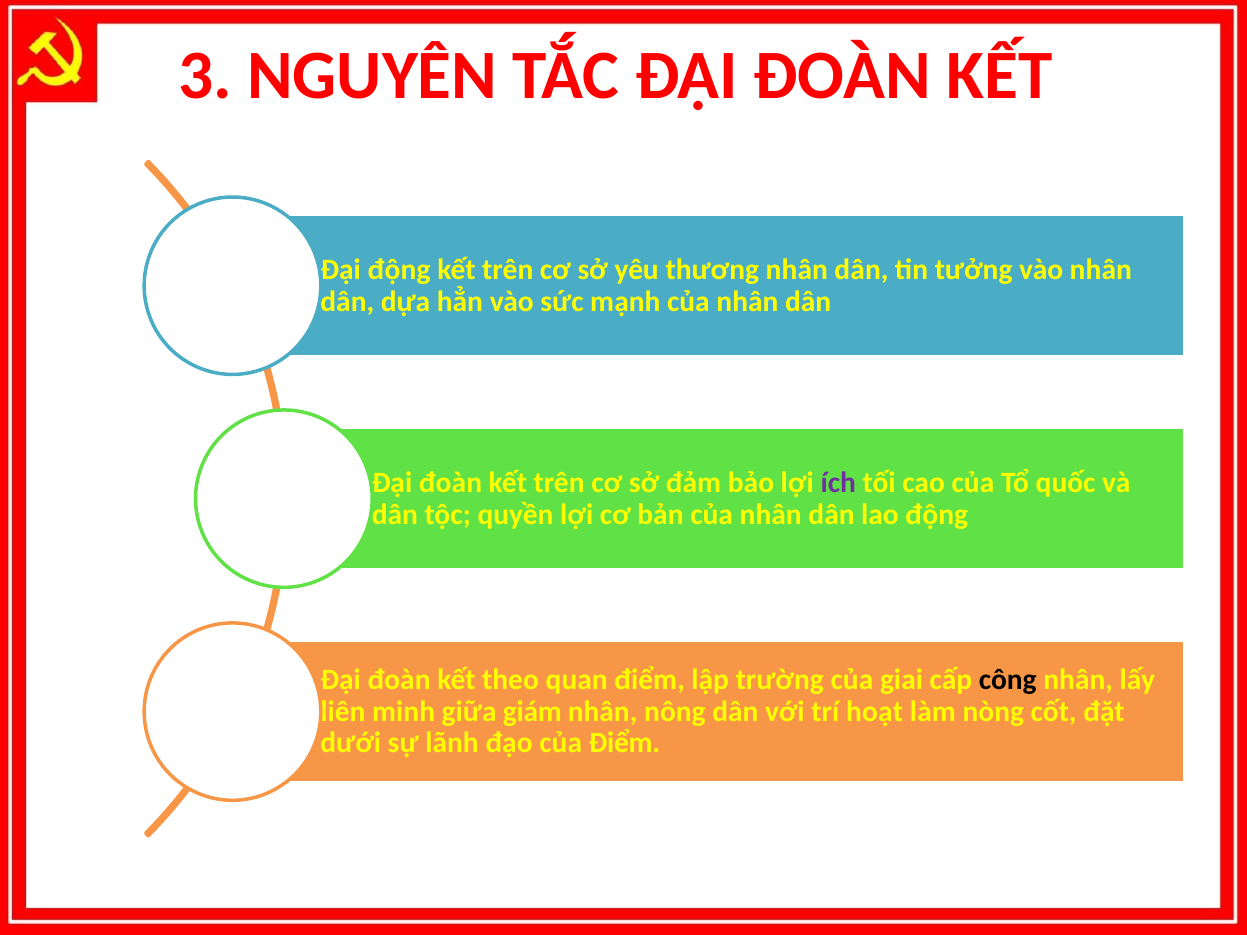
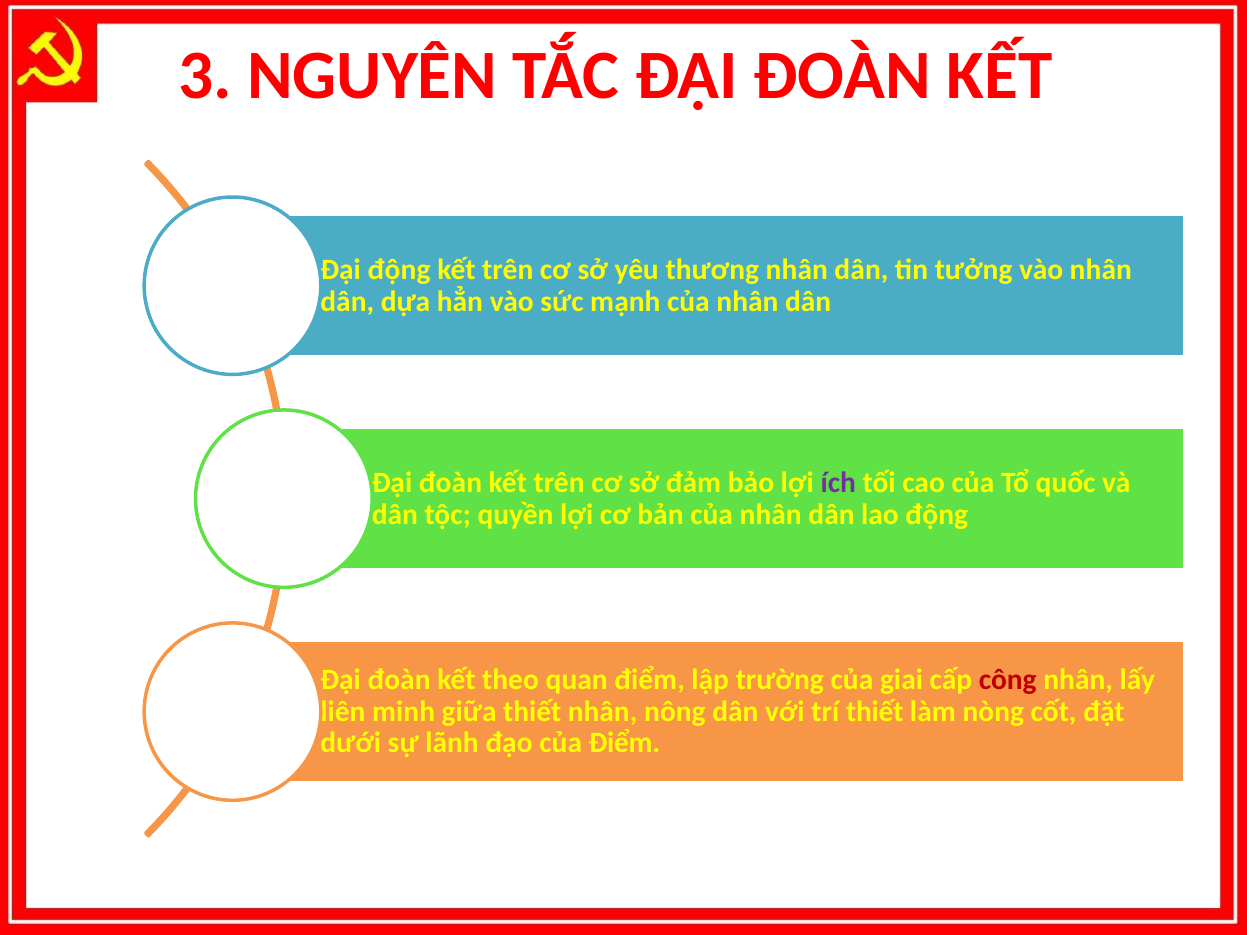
công colour: black -> red
giữa giám: giám -> thiết
trí hoạt: hoạt -> thiết
